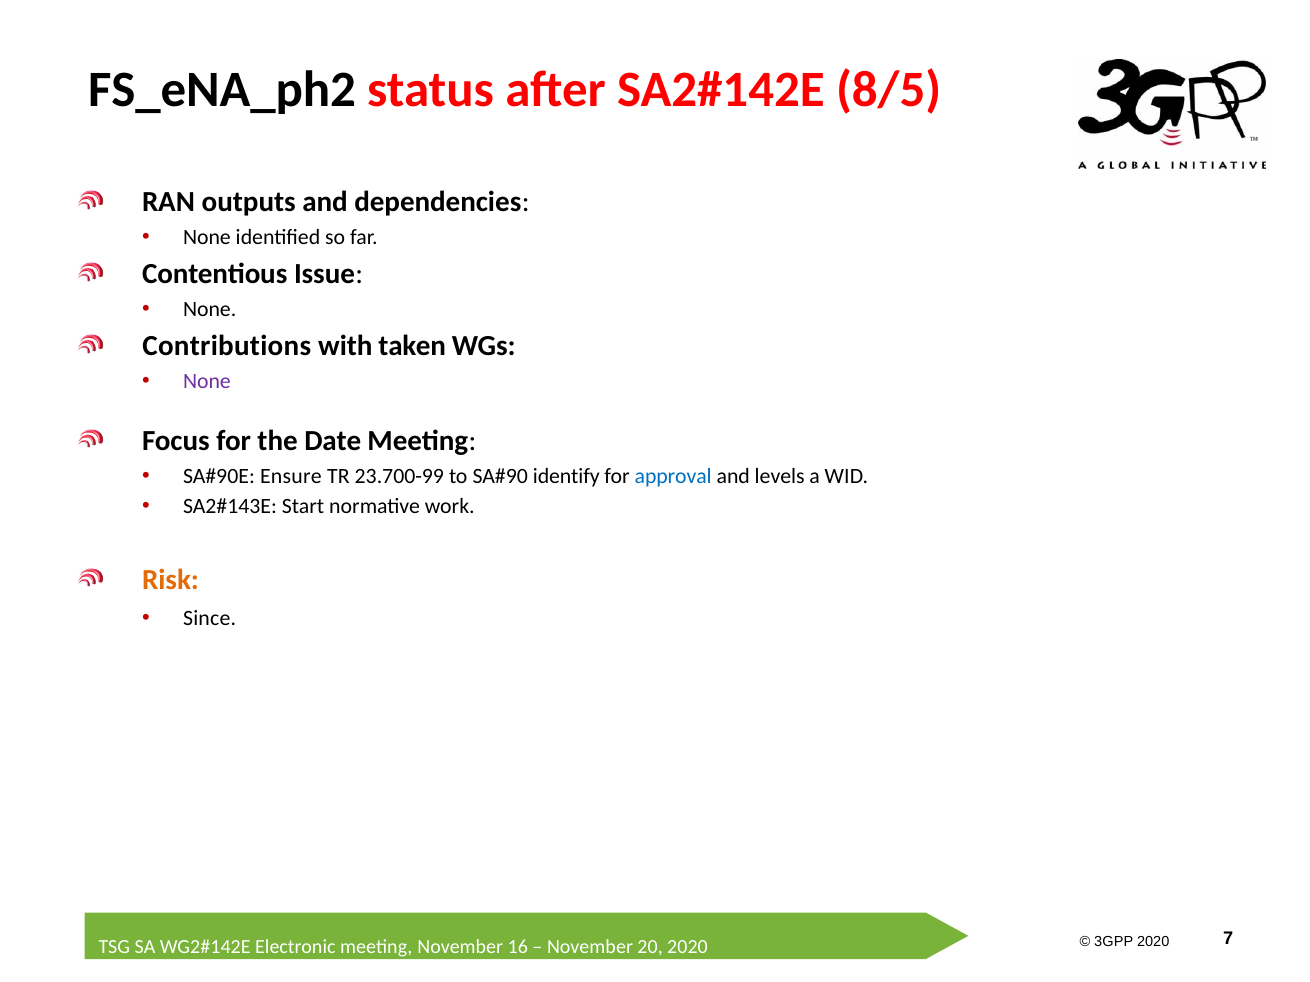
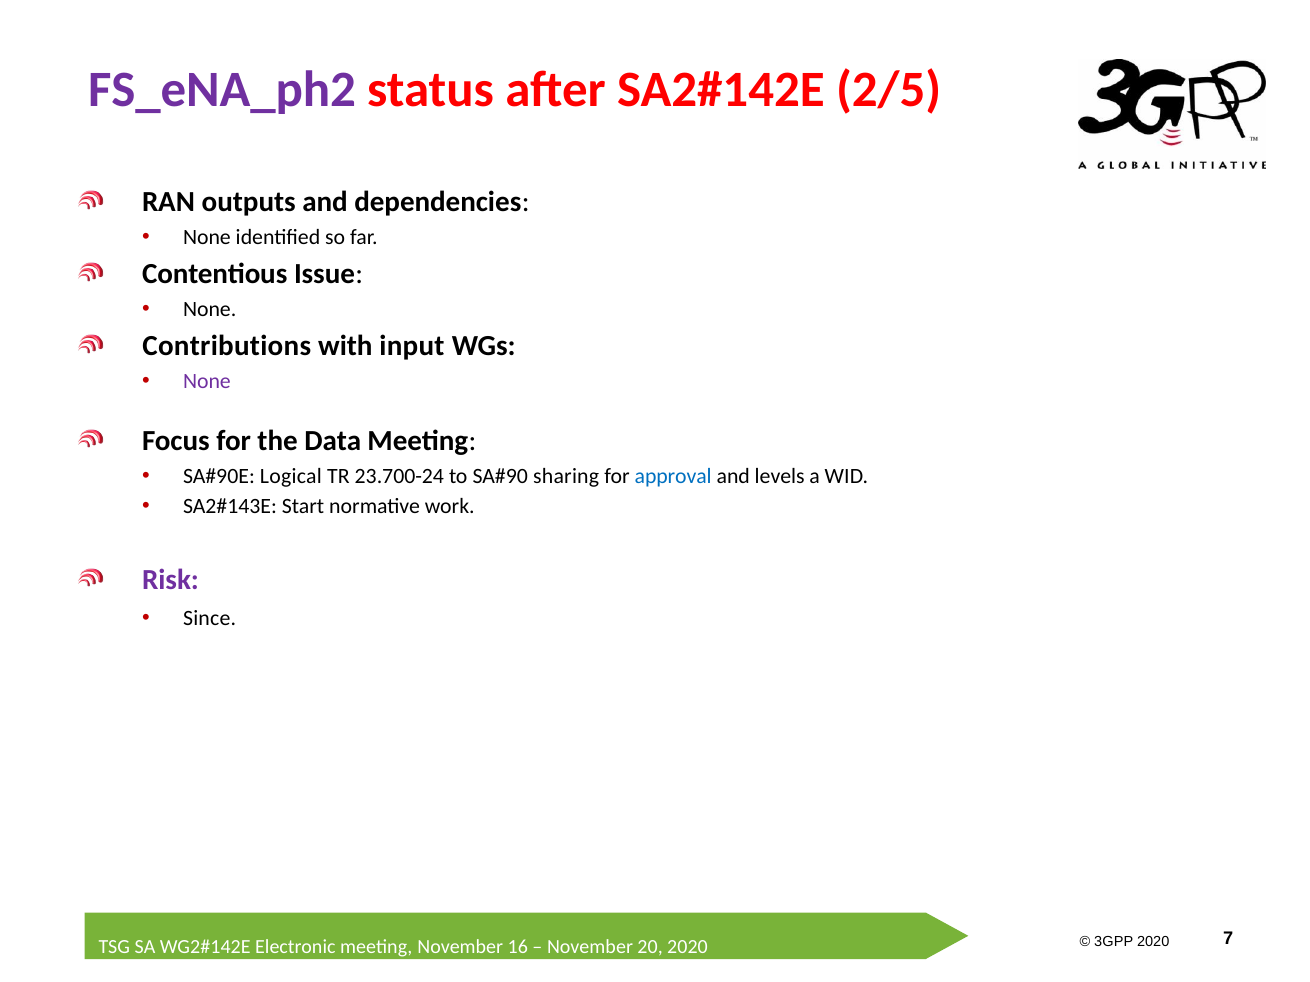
FS_eNA_ph2 colour: black -> purple
8/5: 8/5 -> 2/5
taken: taken -> input
Date: Date -> Data
Ensure: Ensure -> Logical
23.700-99: 23.700-99 -> 23.700-24
identify: identify -> sharing
Risk colour: orange -> purple
